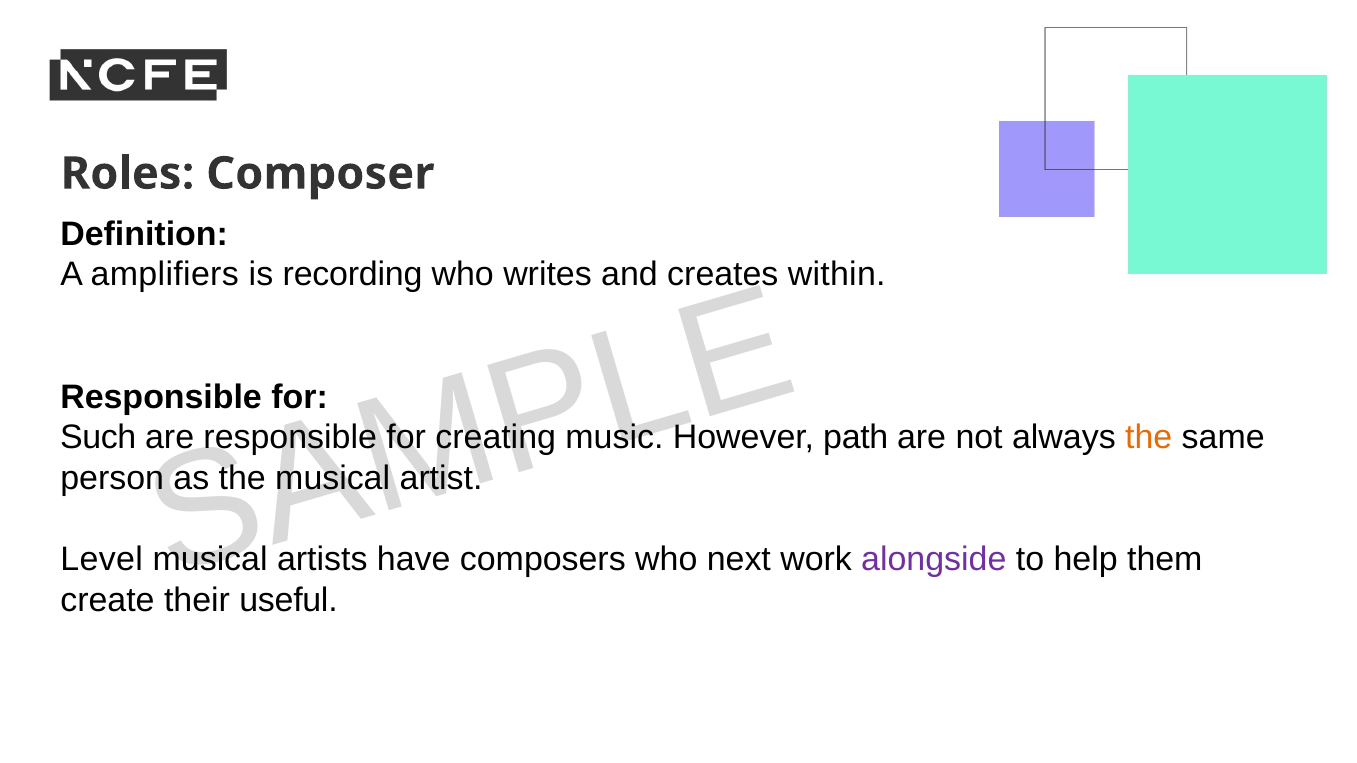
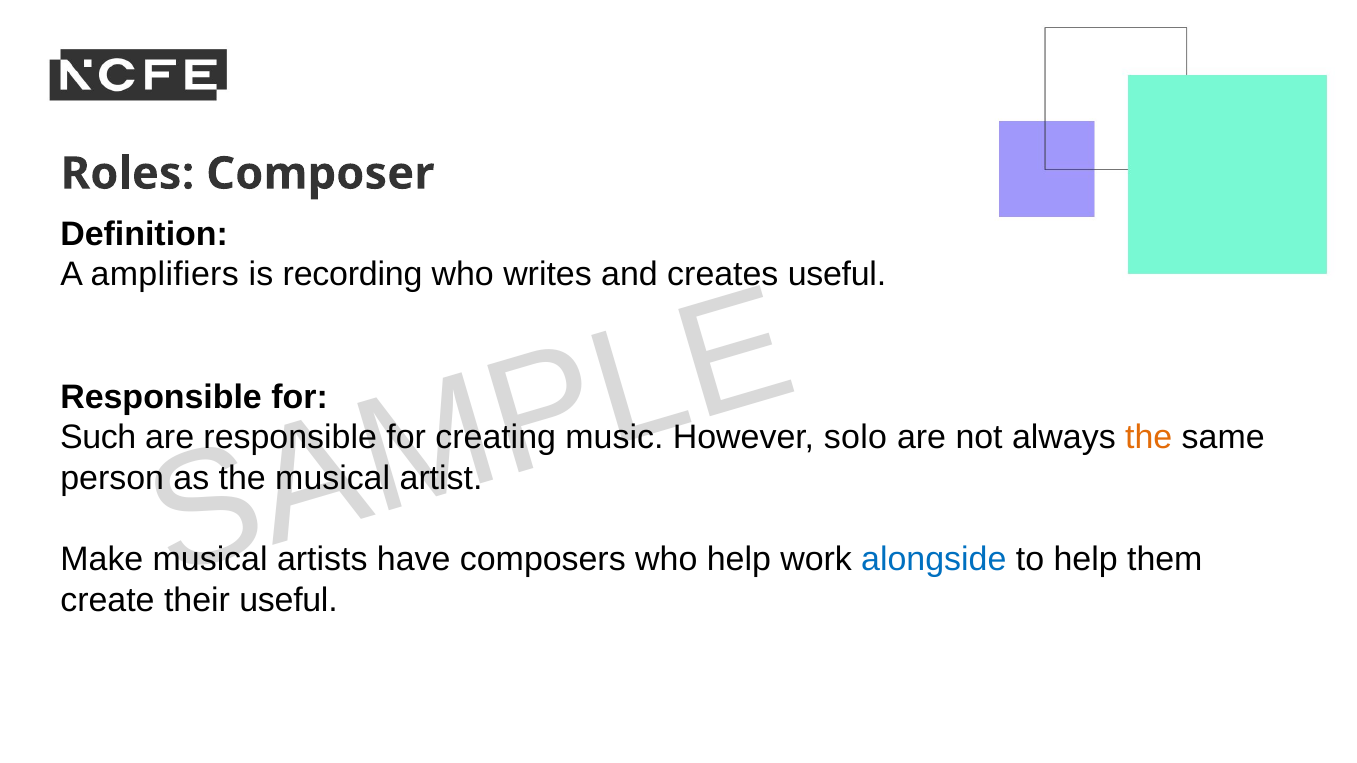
within at (837, 275): within -> useful
path: path -> solo
Level: Level -> Make
who next: next -> help
alongside colour: purple -> blue
